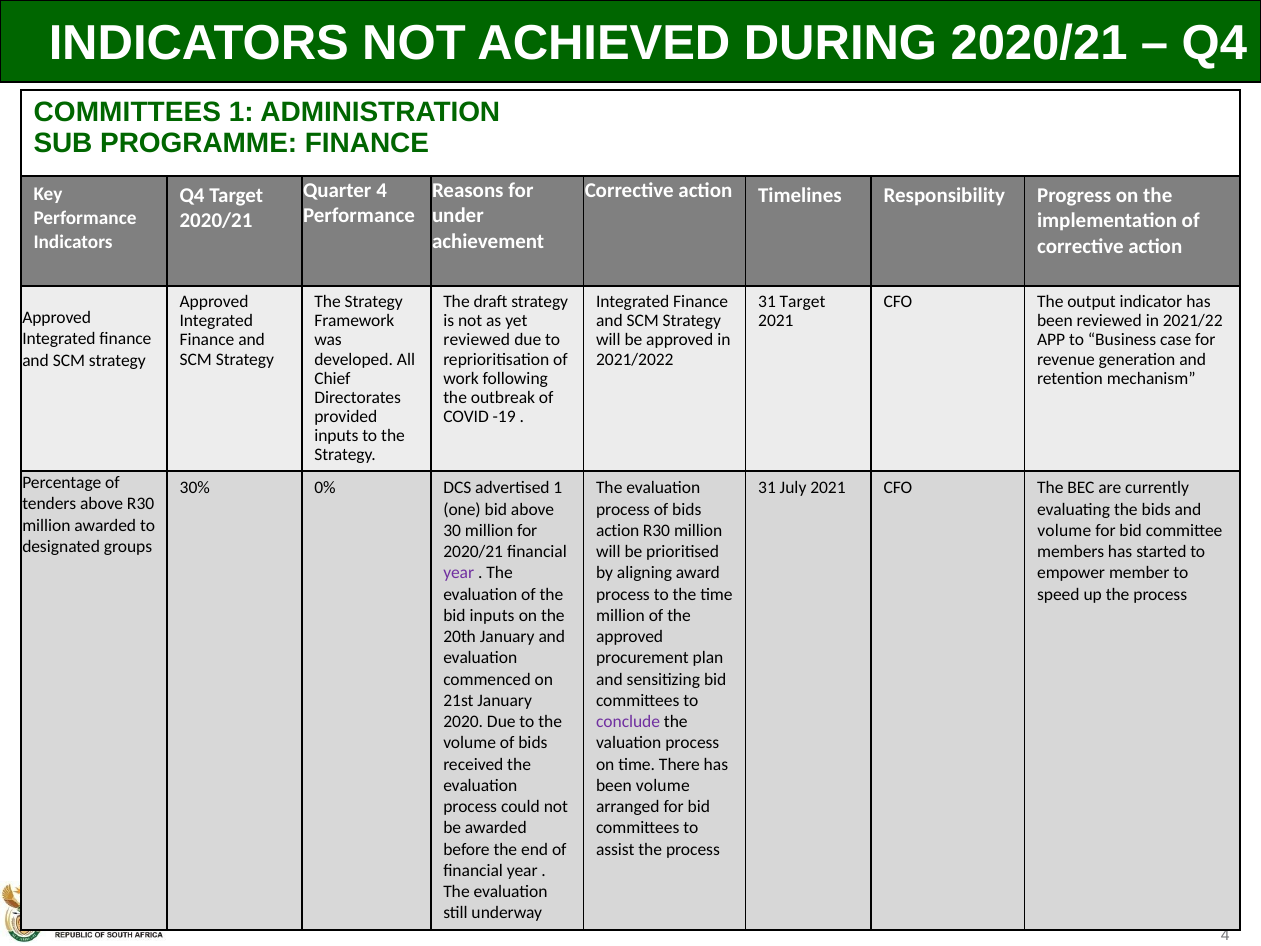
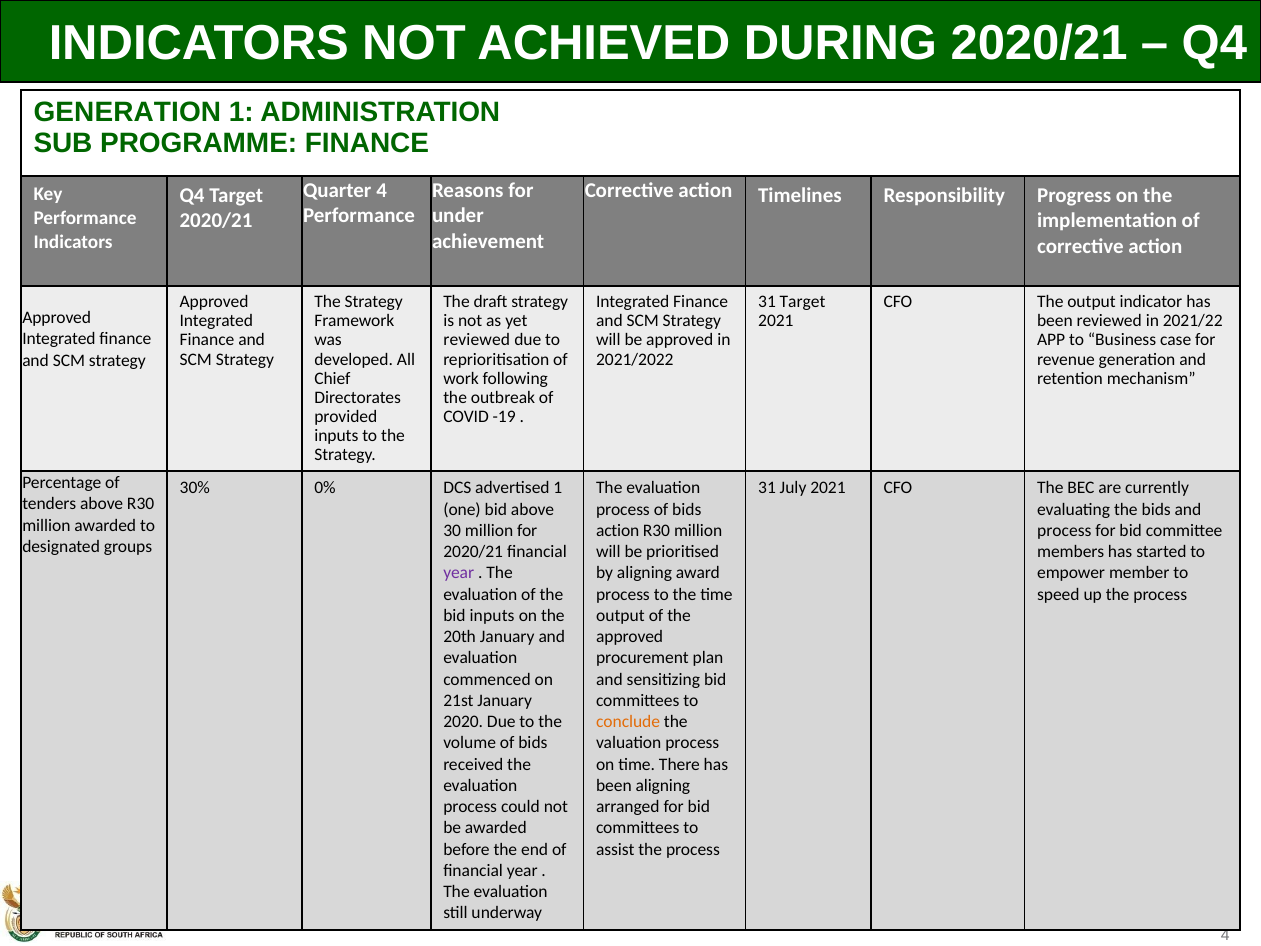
COMMITTEES at (127, 112): COMMITTEES -> GENERATION
volume at (1064, 530): volume -> process
million at (620, 615): million -> output
conclude colour: purple -> orange
been volume: volume -> aligning
